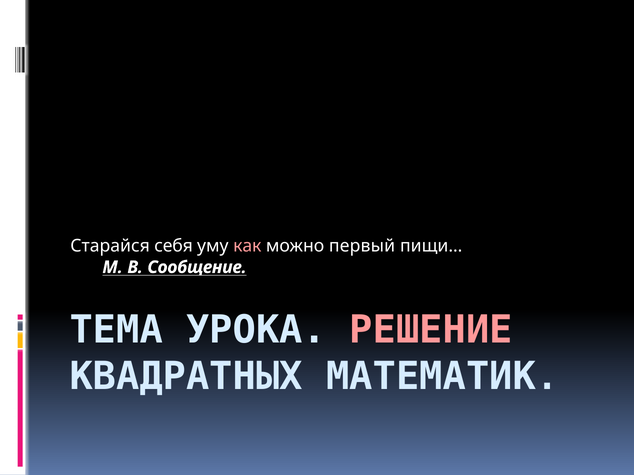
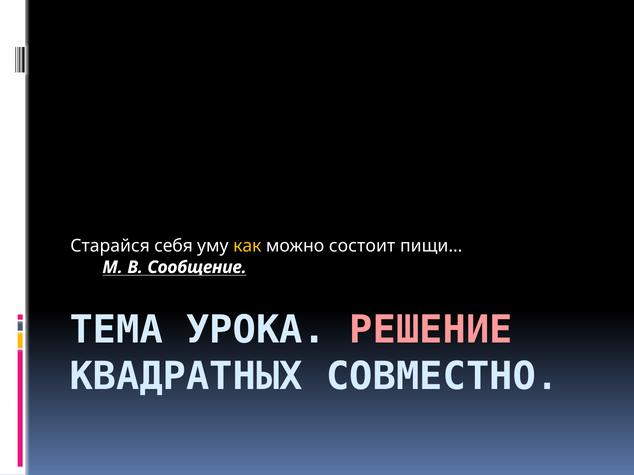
как colour: pink -> yellow
первый: первый -> состоит
МАТЕМАТИК: МАТЕМАТИК -> СОВМЕСТНО
